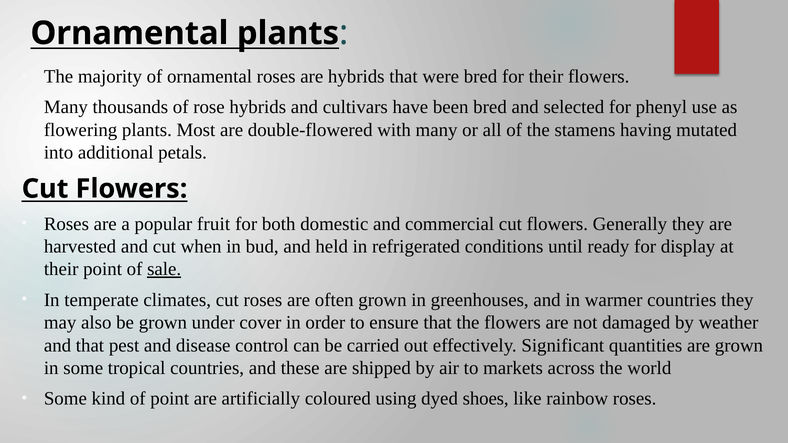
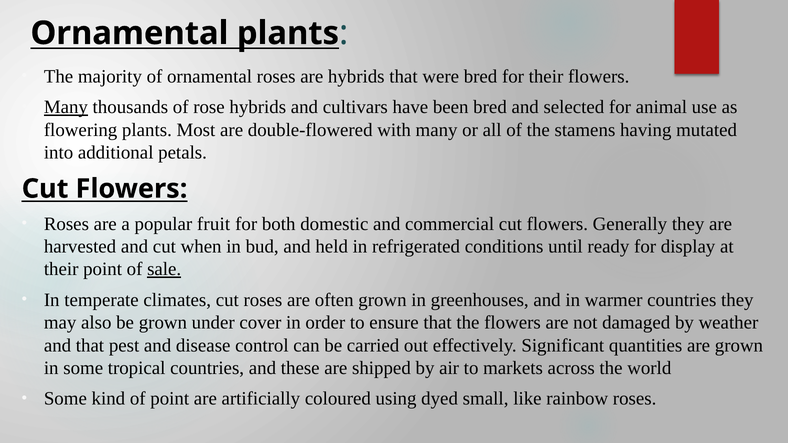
Many at (66, 107) underline: none -> present
phenyl: phenyl -> animal
shoes: shoes -> small
